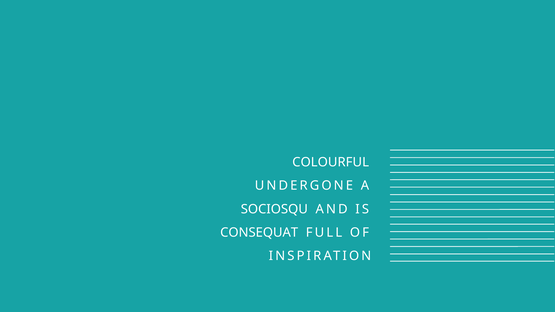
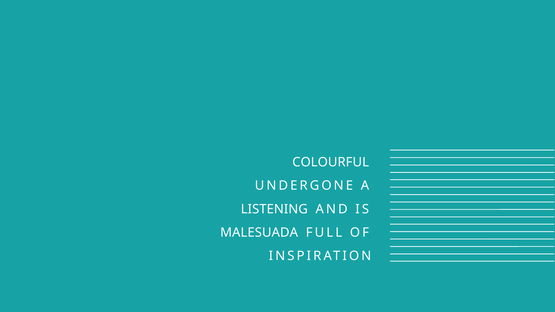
SOCIOSQU: SOCIOSQU -> LISTENING
CONSEQUAT: CONSEQUAT -> MALESUADA
